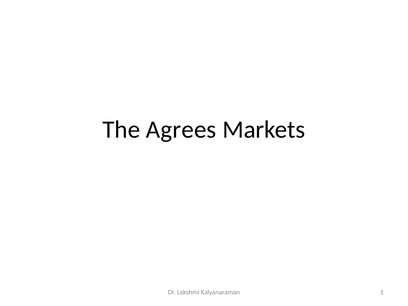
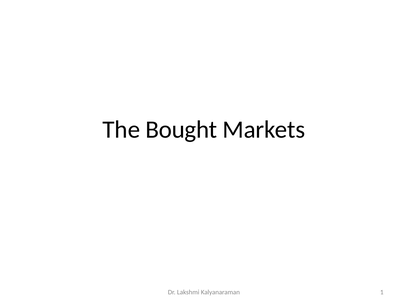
Agrees: Agrees -> Bought
